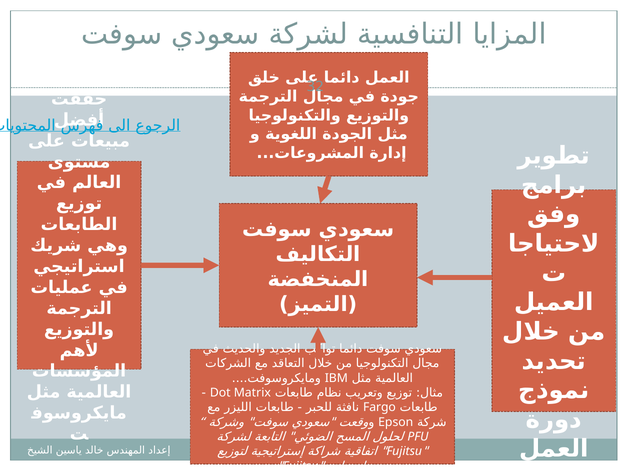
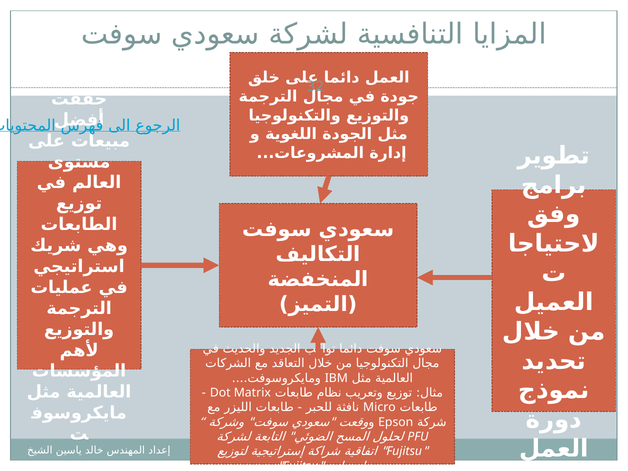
Fargo: Fargo -> Micro
